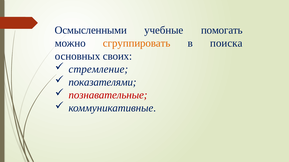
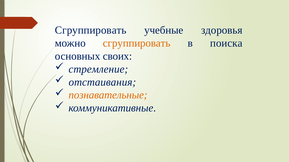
Осмысленными at (91, 30): Осмысленными -> Сгруппировать
помогать: помогать -> здоровья
показателями: показателями -> отстаивания
познавательные colour: red -> orange
